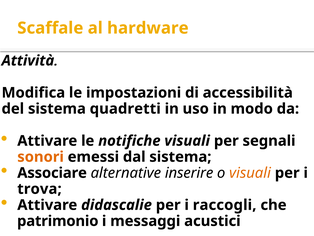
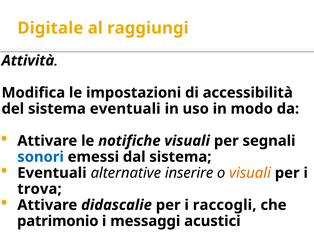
Scaffale: Scaffale -> Digitale
hardware: hardware -> raggiungi
sistema quadretti: quadretti -> eventuali
sonori colour: orange -> blue
Associare at (52, 173): Associare -> Eventuali
